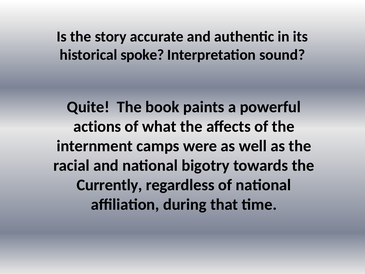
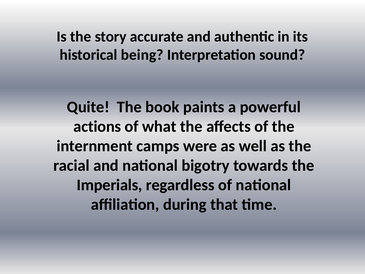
spoke: spoke -> being
Currently: Currently -> Imperials
